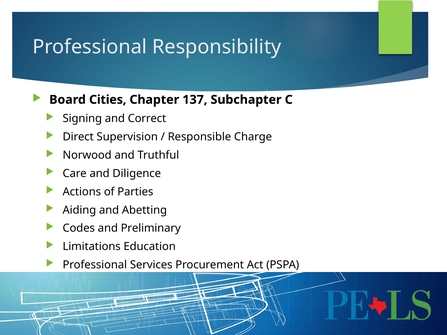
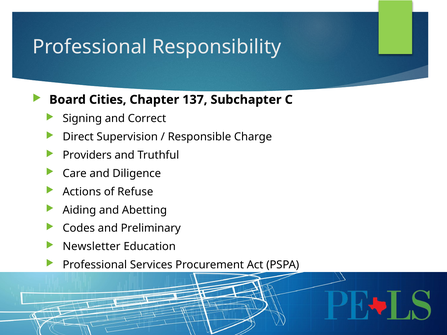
Norwood: Norwood -> Providers
Parties: Parties -> Refuse
Limitations: Limitations -> Newsletter
